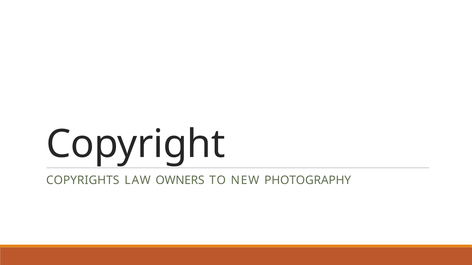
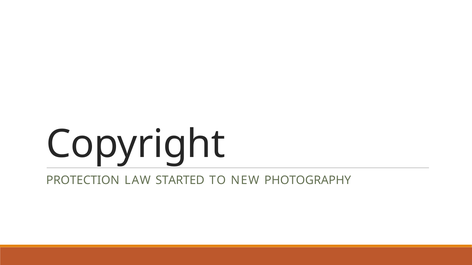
COPYRIGHTS: COPYRIGHTS -> PROTECTION
OWNERS: OWNERS -> STARTED
